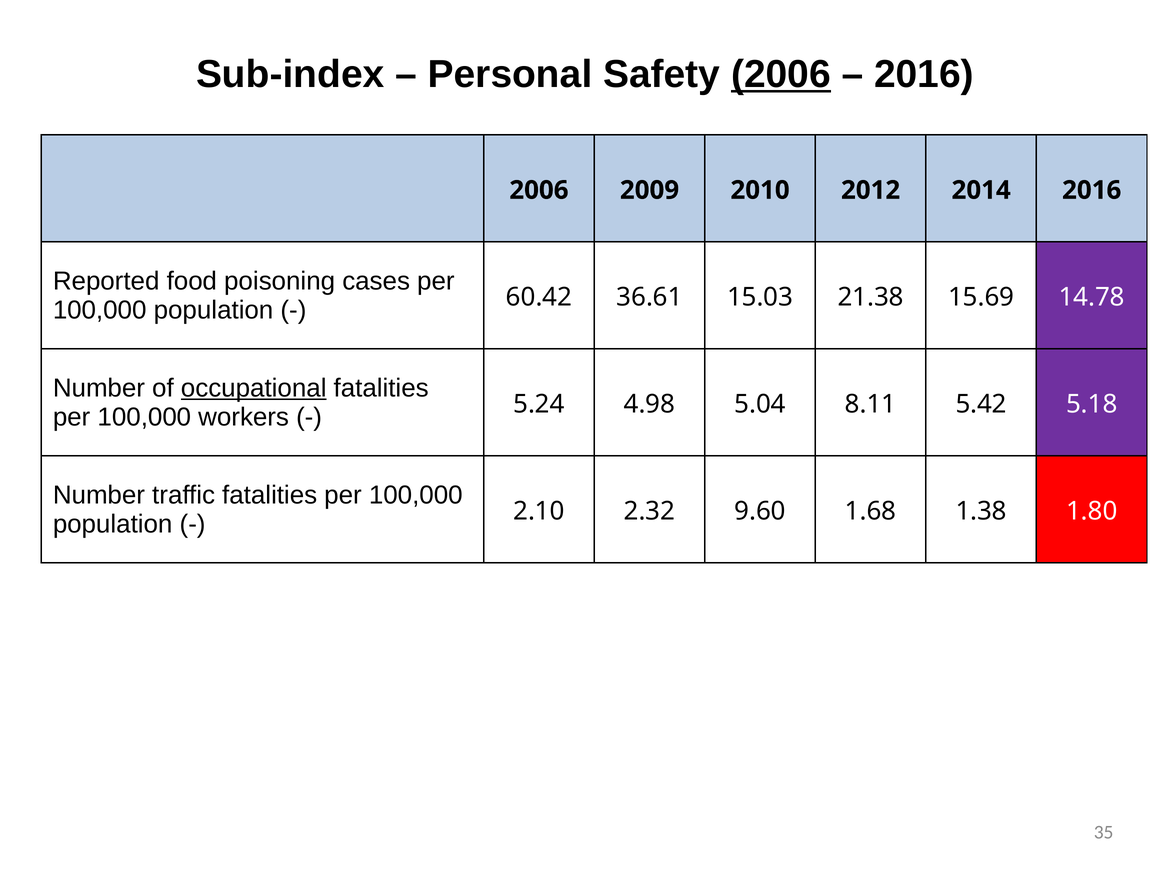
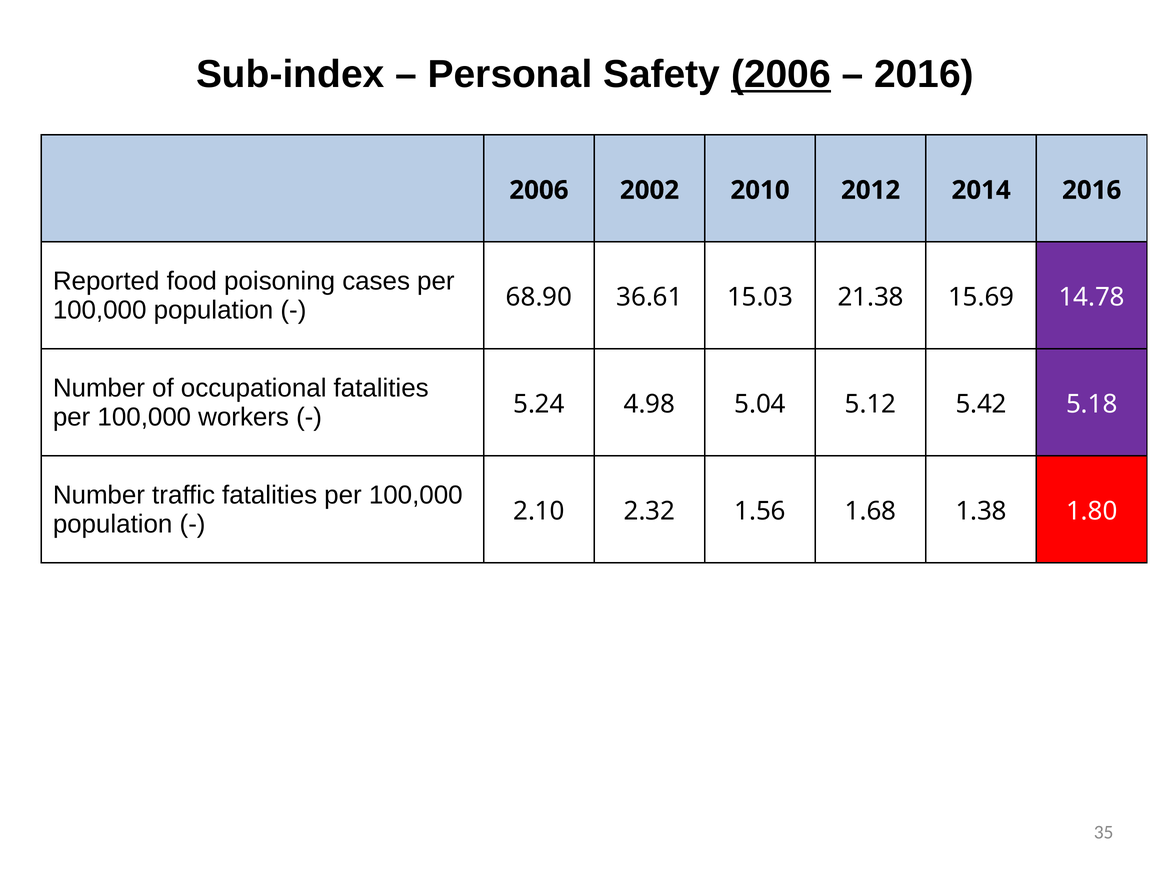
2009: 2009 -> 2002
60.42: 60.42 -> 68.90
occupational underline: present -> none
8.11: 8.11 -> 5.12
9.60: 9.60 -> 1.56
